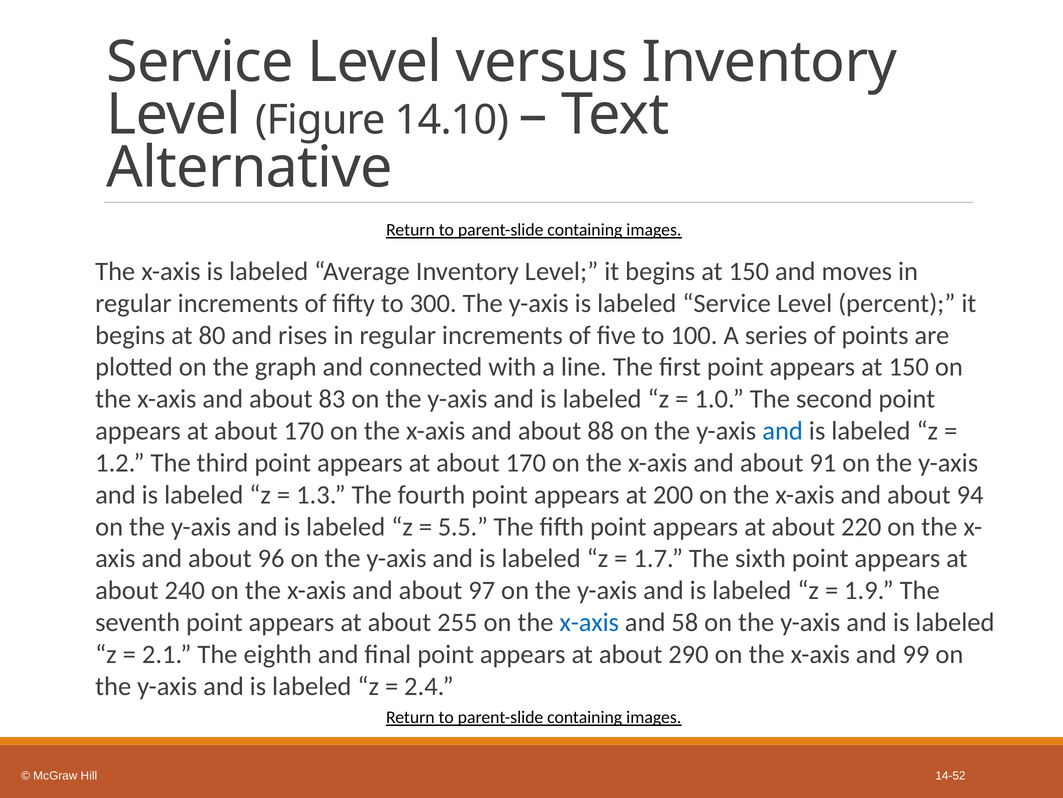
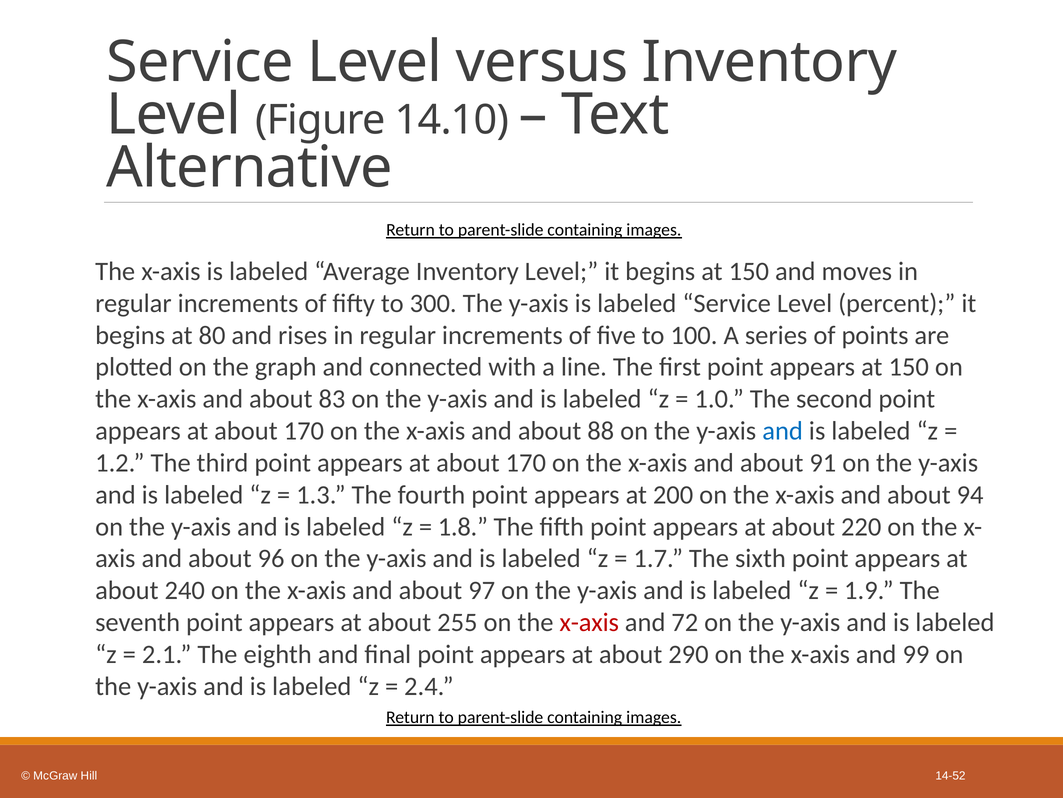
5.5: 5.5 -> 1.8
x-axis at (589, 622) colour: blue -> red
58: 58 -> 72
